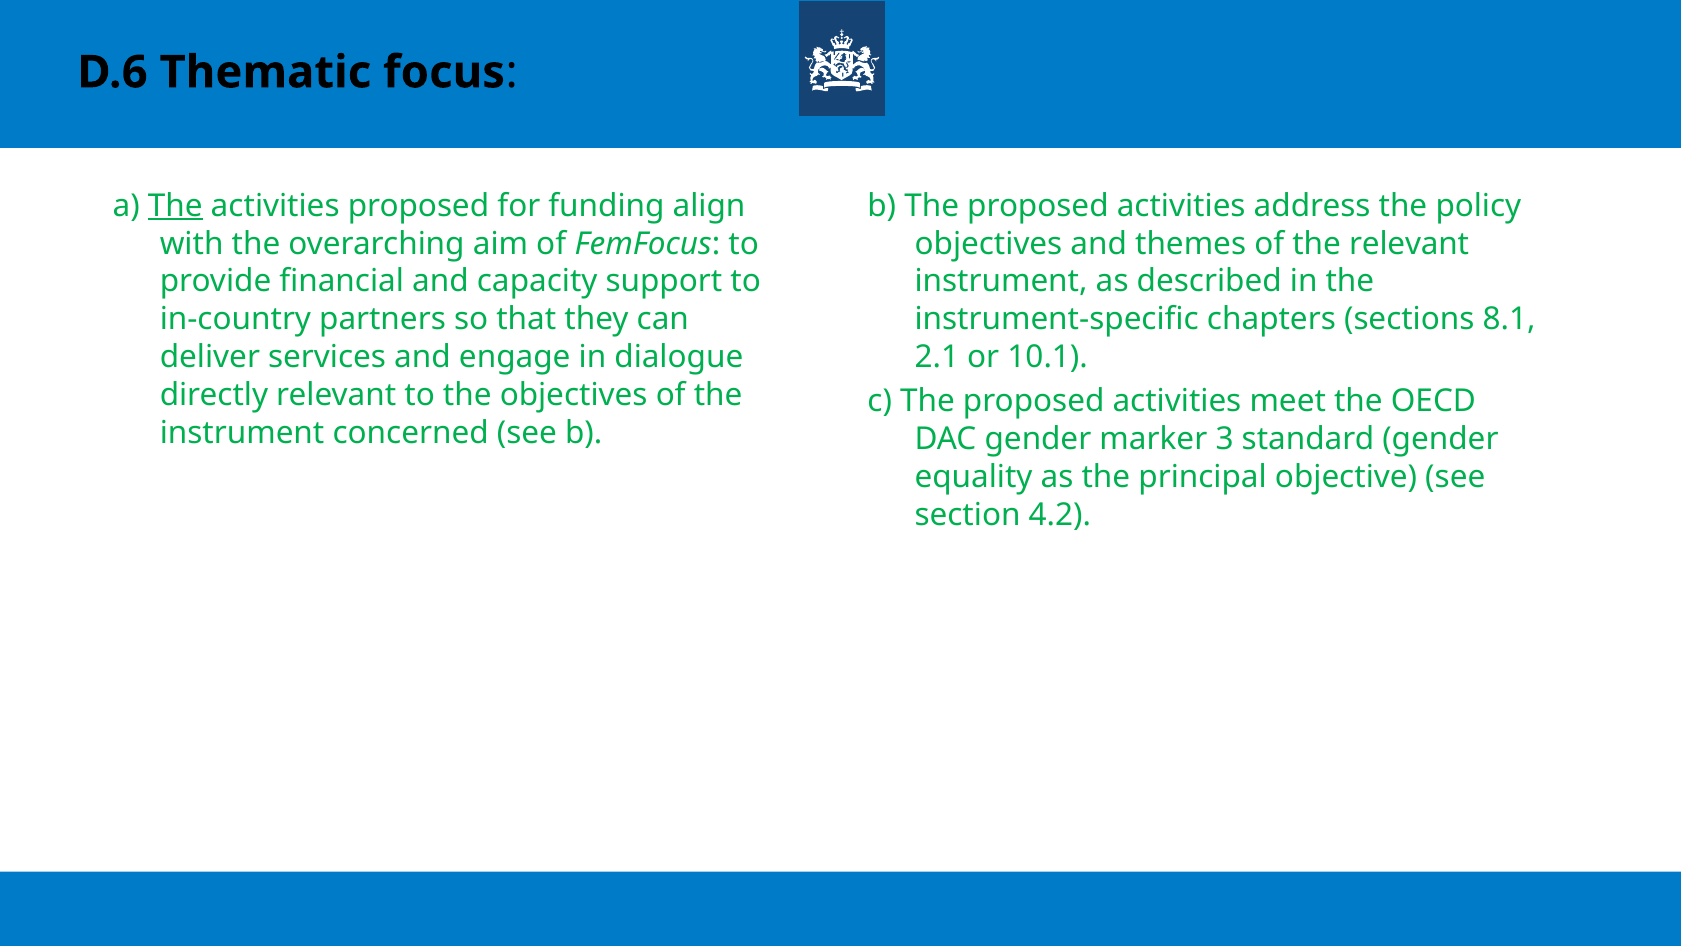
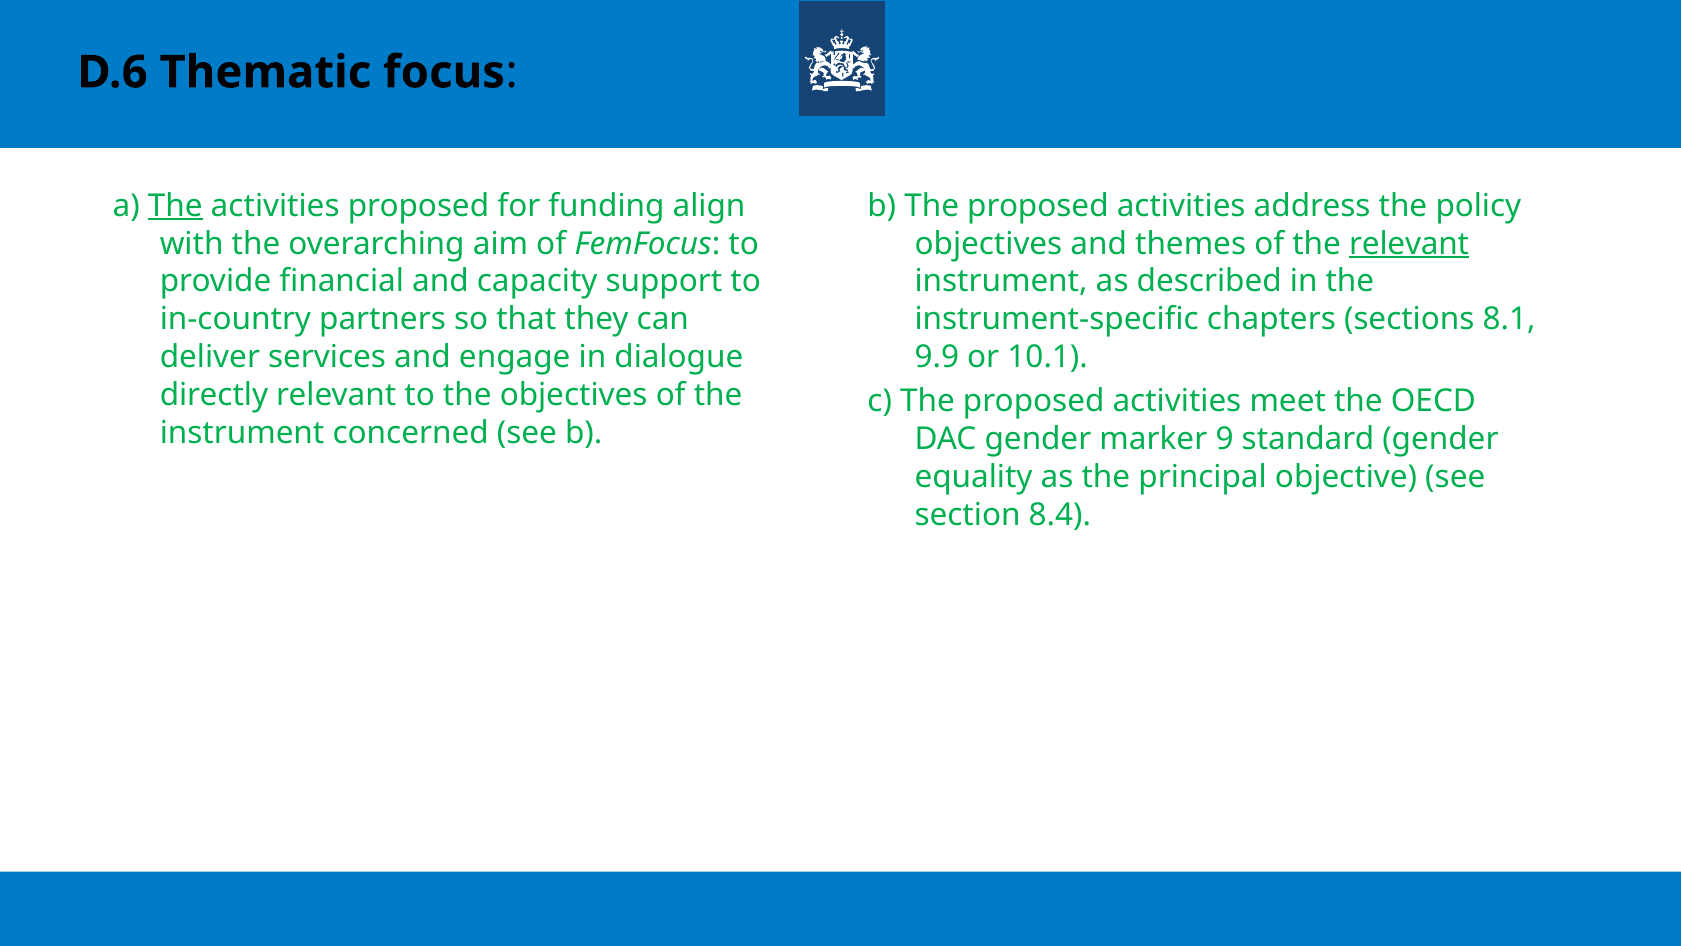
relevant at (1409, 244) underline: none -> present
2.1: 2.1 -> 9.9
3: 3 -> 9
4.2: 4.2 -> 8.4
